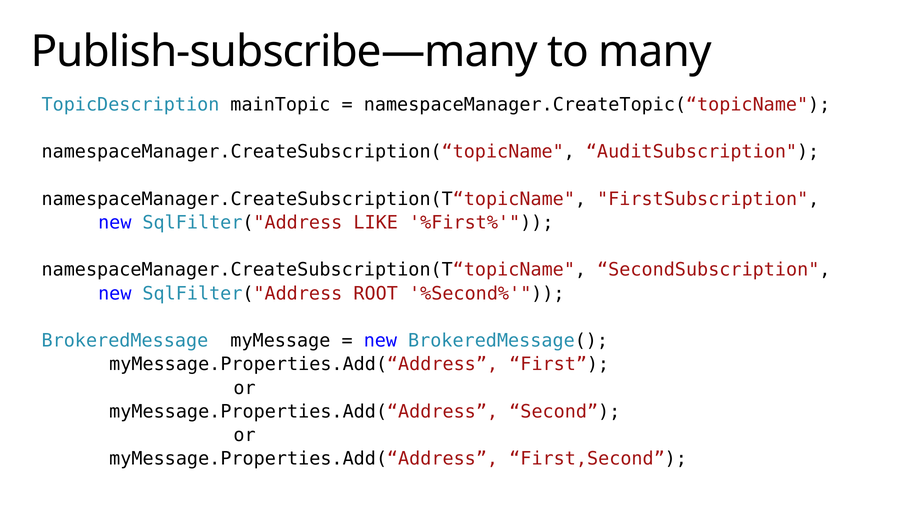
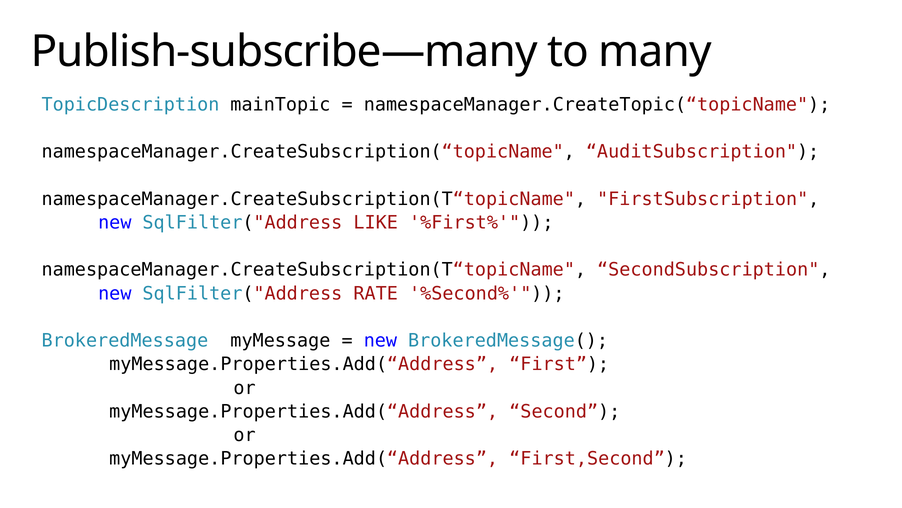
ROOT: ROOT -> RATE
